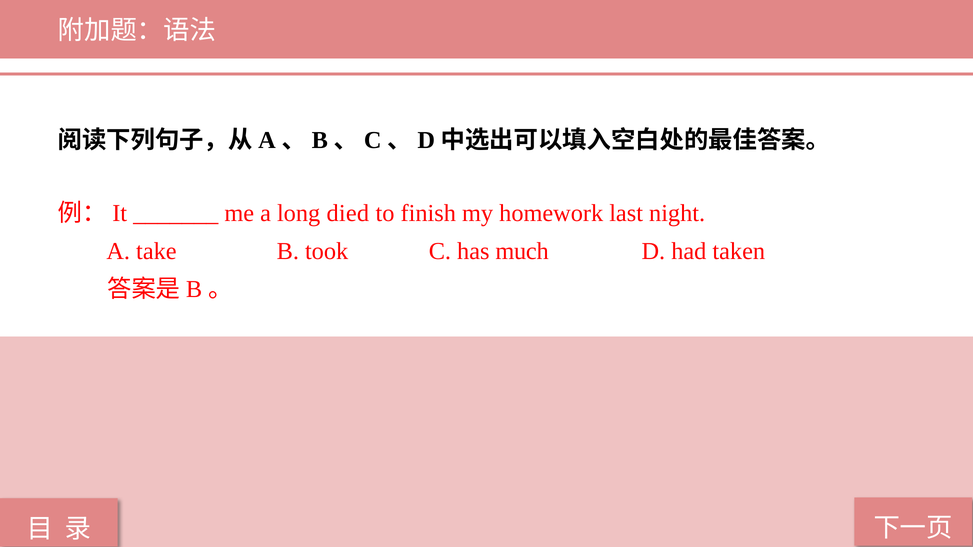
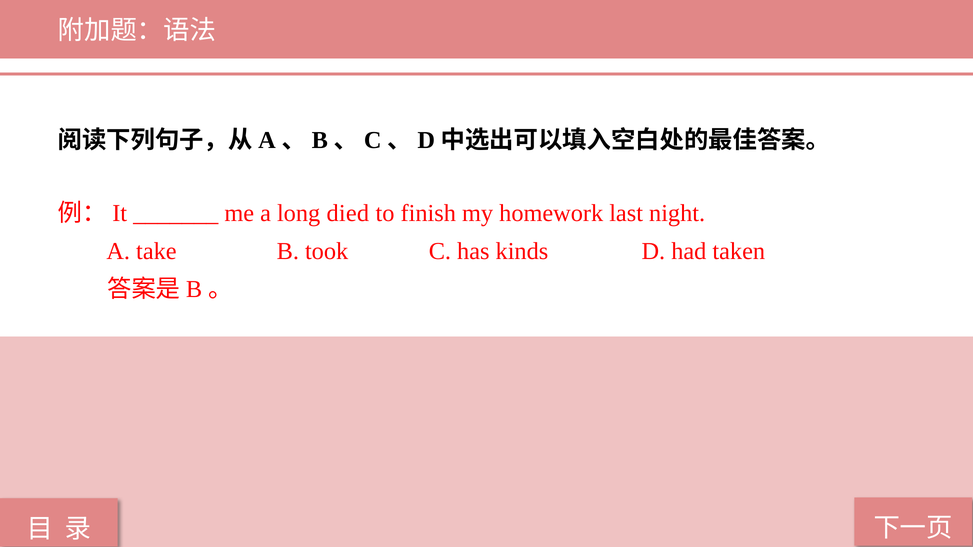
much: much -> kinds
